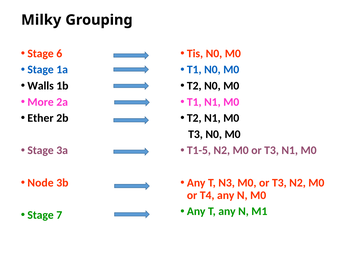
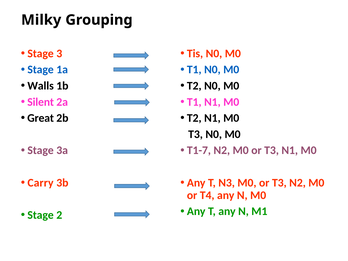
6: 6 -> 3
More: More -> Silent
Ether: Ether -> Great
T1-5: T1-5 -> T1-7
Node: Node -> Carry
7: 7 -> 2
